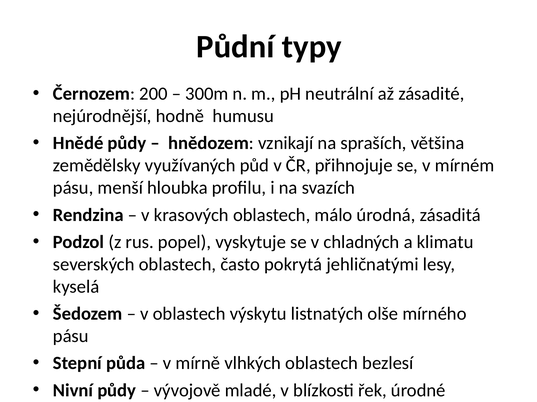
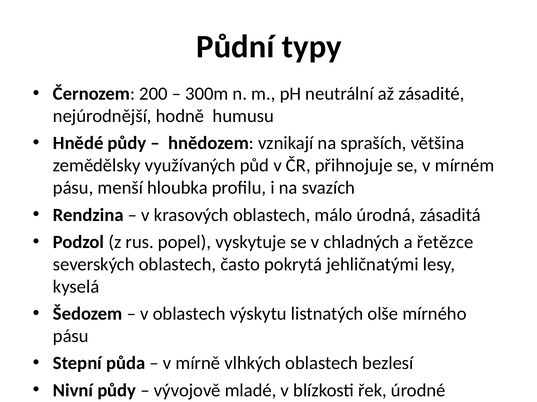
klimatu: klimatu -> řetězce
